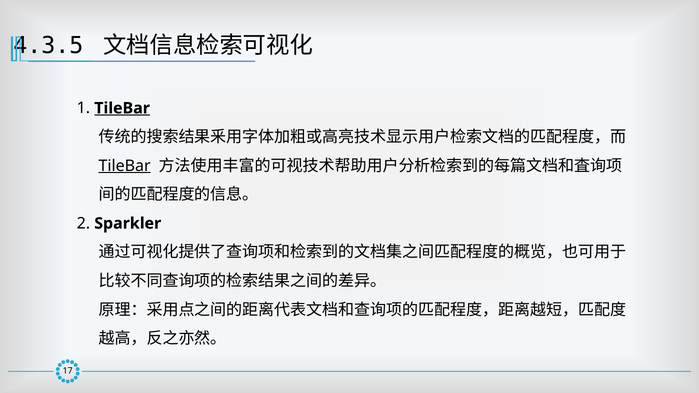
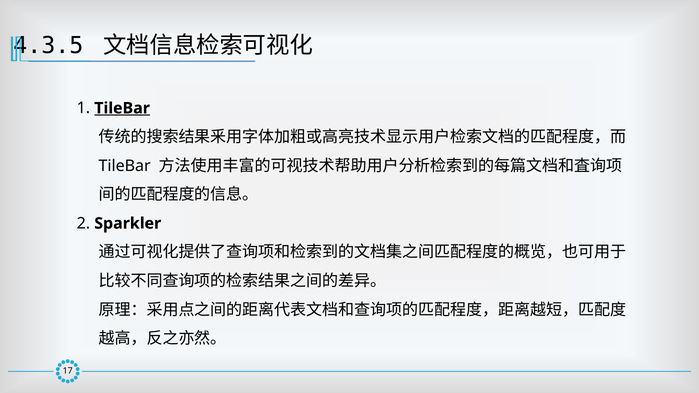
TileBar at (125, 166) underline: present -> none
